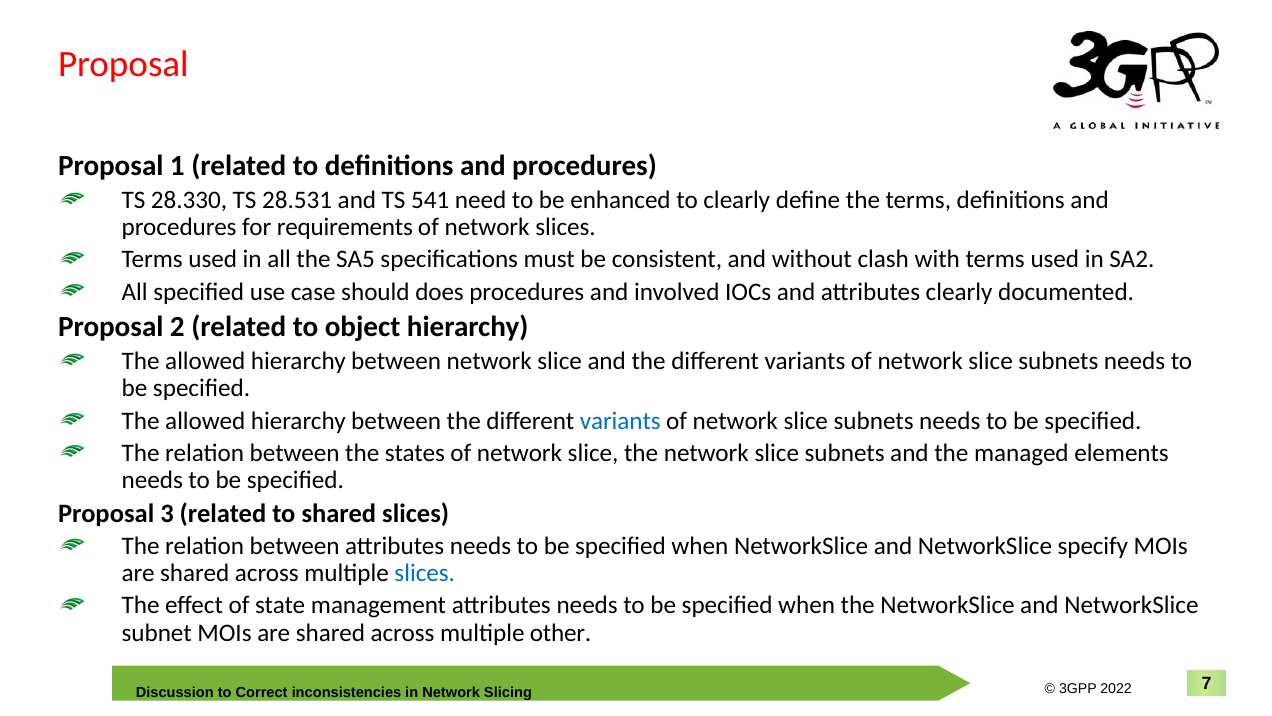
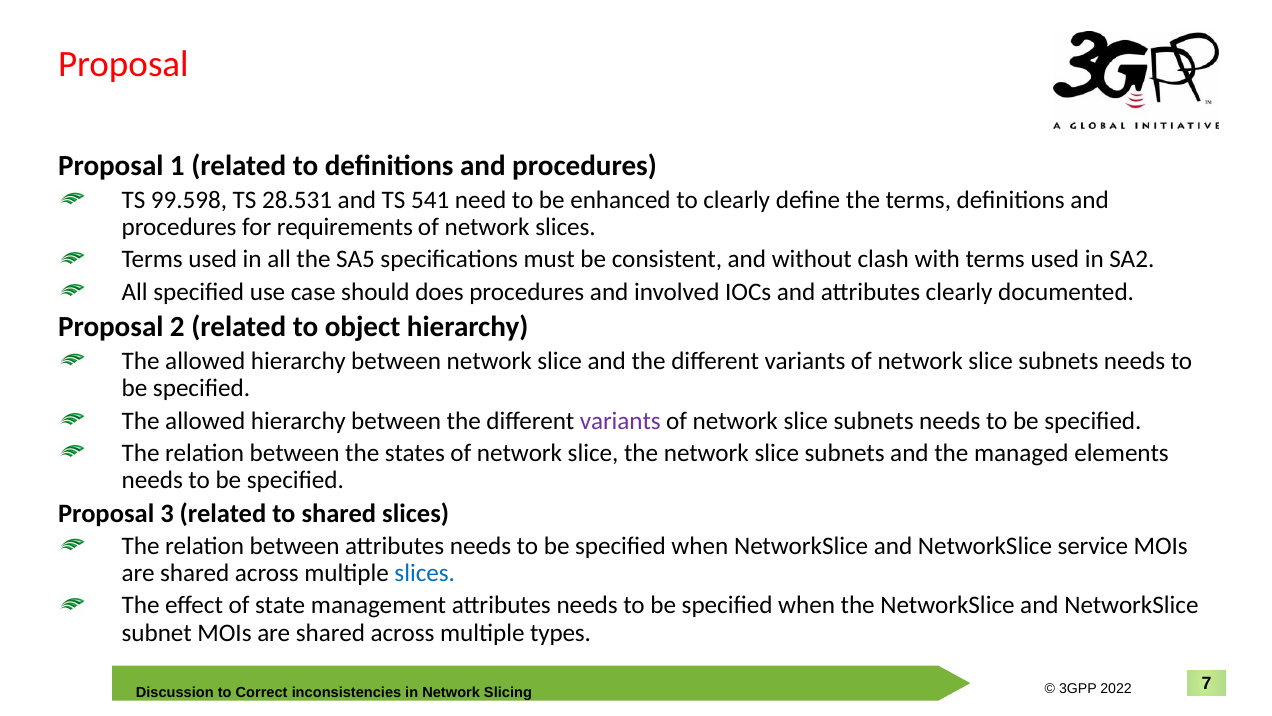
28.330: 28.330 -> 99.598
variants at (620, 420) colour: blue -> purple
specify: specify -> service
other: other -> types
